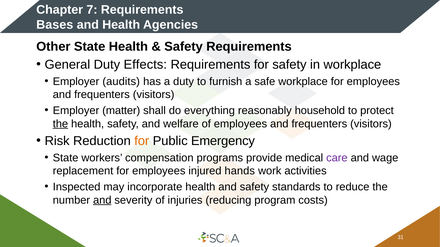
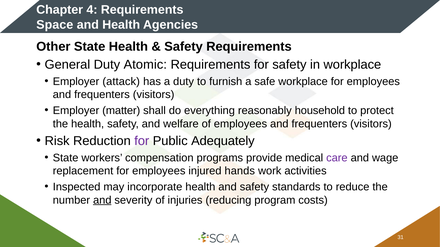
7: 7 -> 4
Bases: Bases -> Space
Effects: Effects -> Atomic
audits: audits -> attack
the at (60, 124) underline: present -> none
for at (142, 141) colour: orange -> purple
Emergency: Emergency -> Adequately
